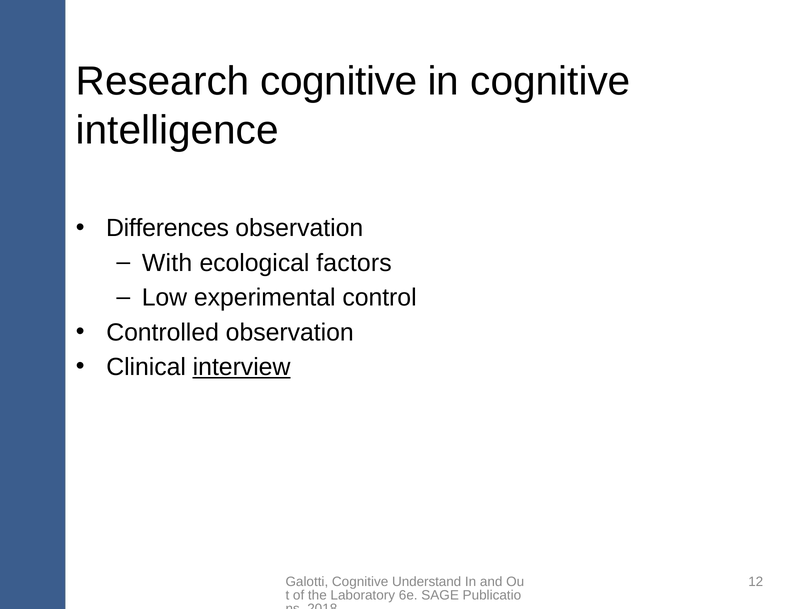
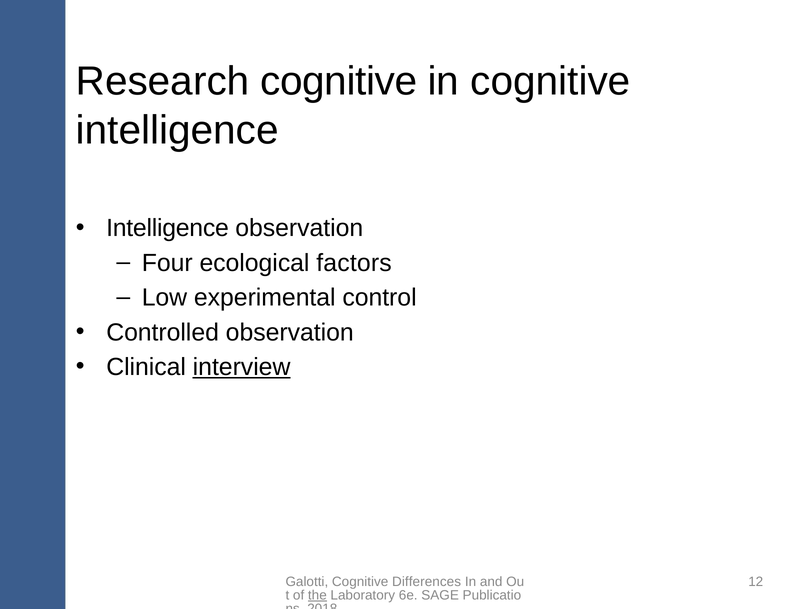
Differences at (168, 228): Differences -> Intelligence
With: With -> Four
Understand: Understand -> Differences
the underline: none -> present
